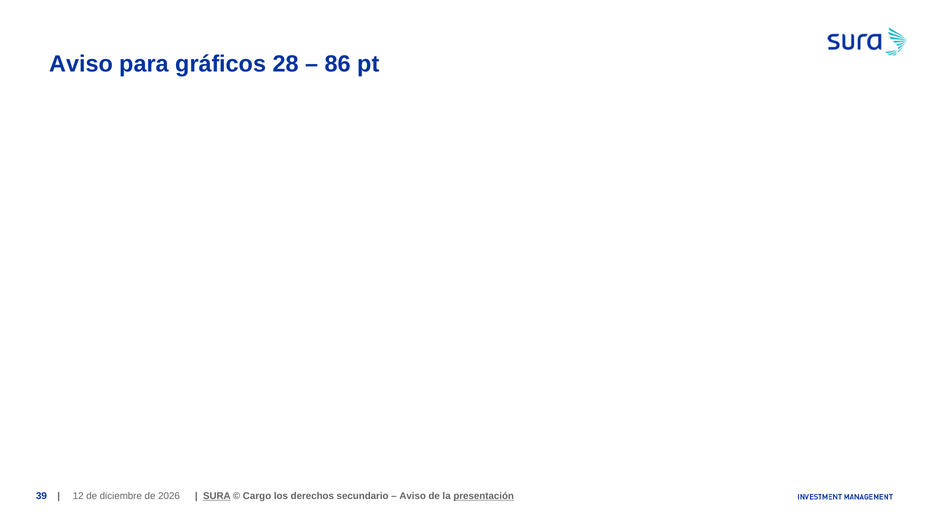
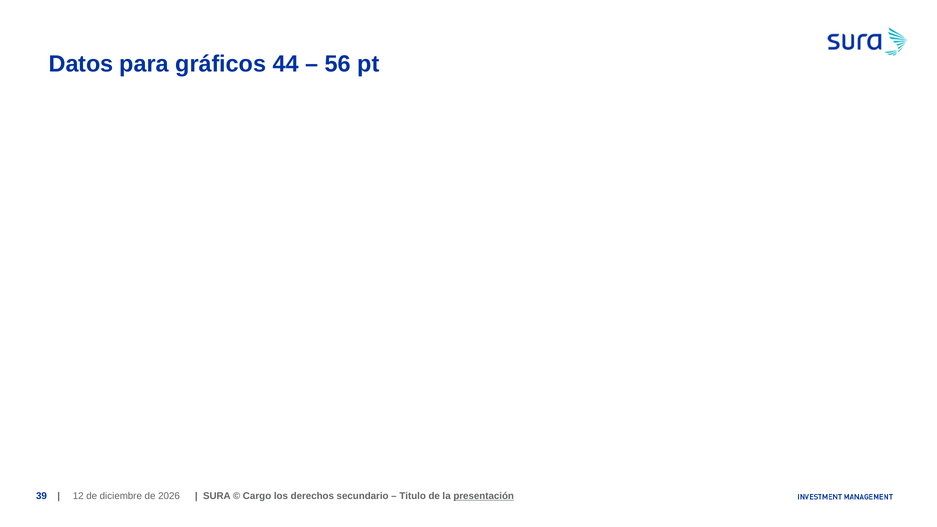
Aviso at (81, 64): Aviso -> Datos
28: 28 -> 44
86: 86 -> 56
SURA underline: present -> none
Aviso at (413, 496): Aviso -> Titulo
